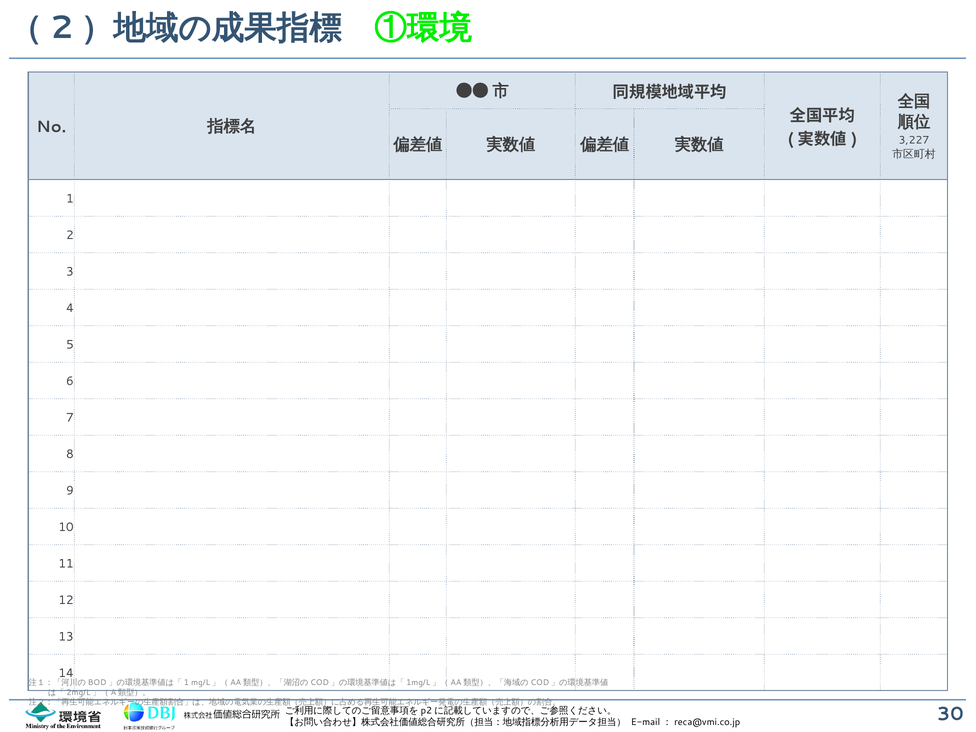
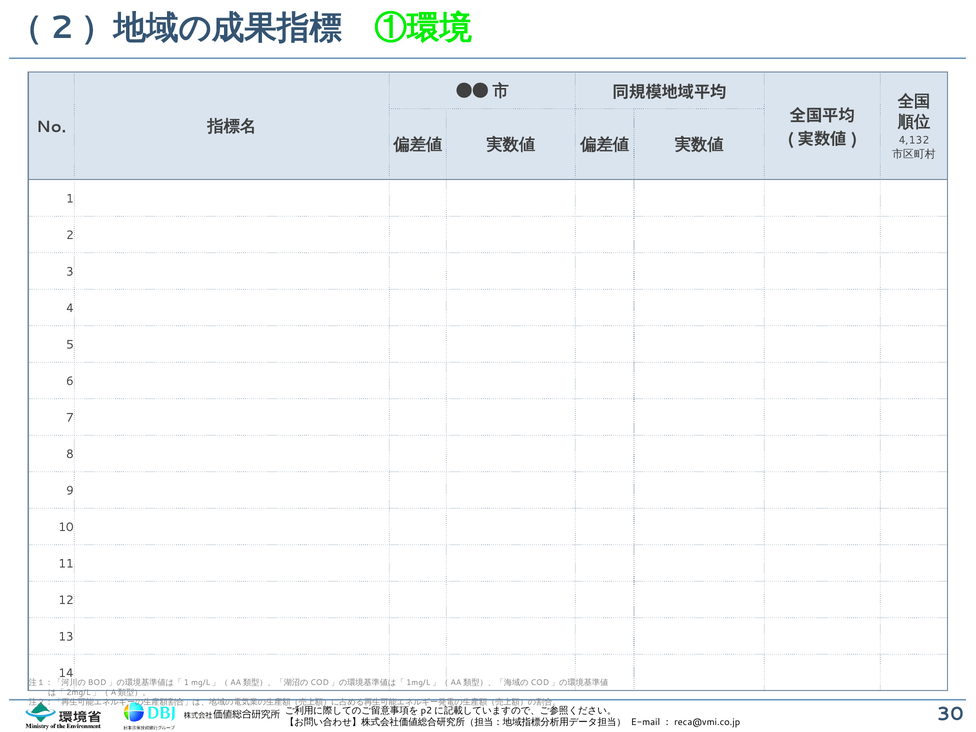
3,227: 3,227 -> 4,132
